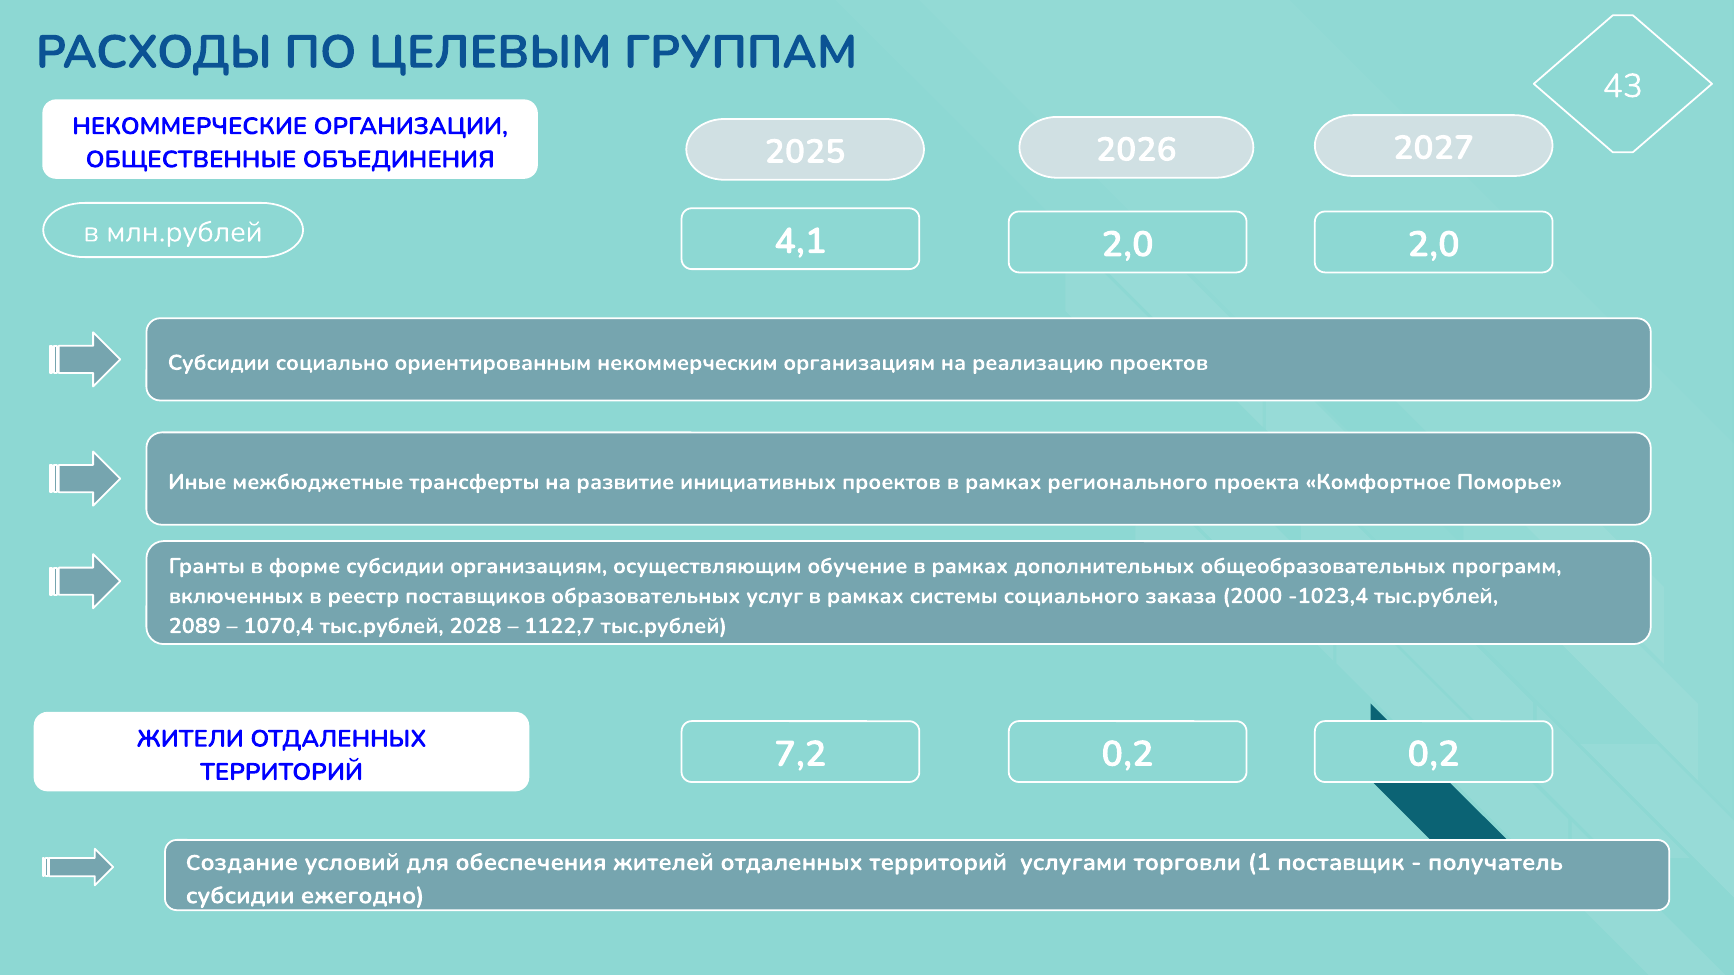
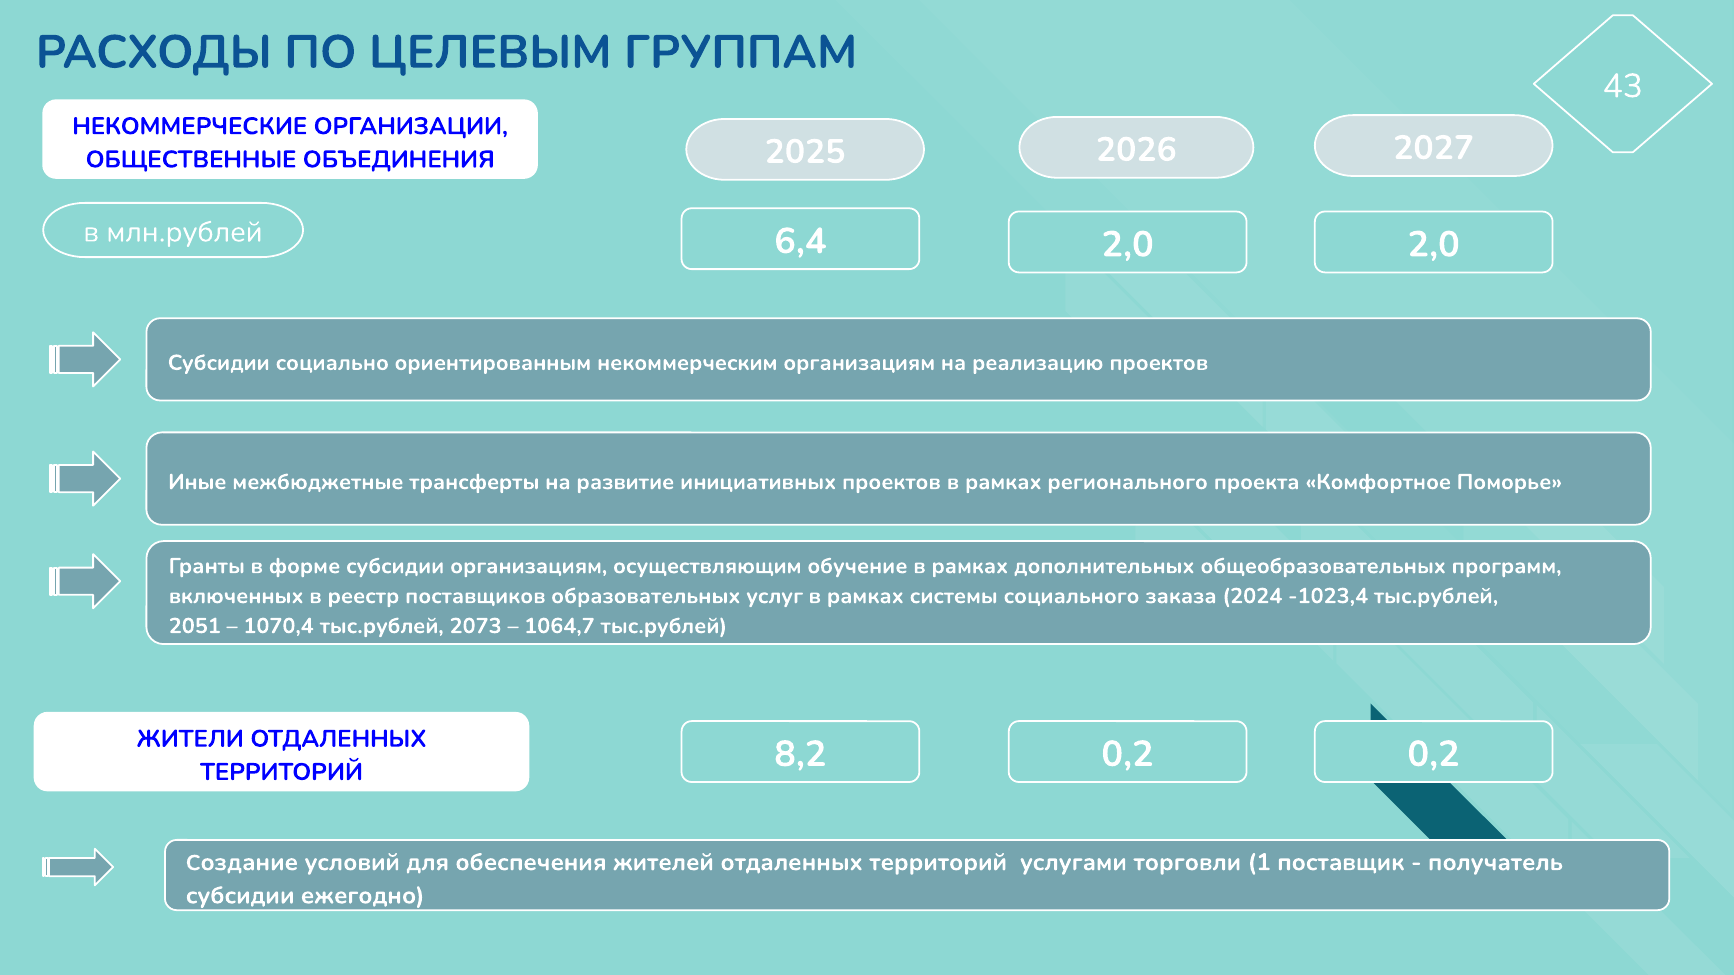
4,1: 4,1 -> 6,4
2000: 2000 -> 2024
2089: 2089 -> 2051
2028: 2028 -> 2073
1122,7: 1122,7 -> 1064,7
7,2: 7,2 -> 8,2
